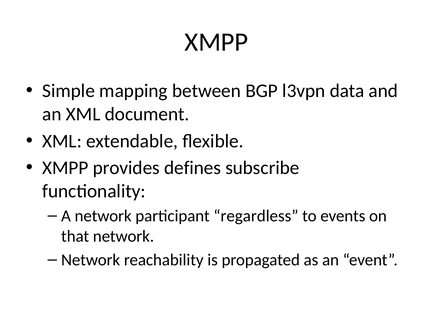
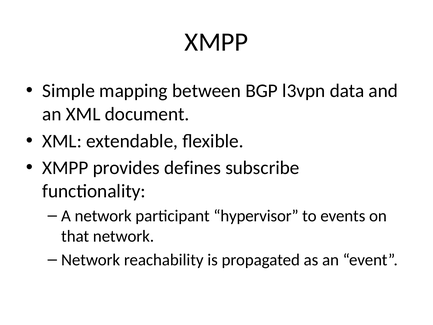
regardless: regardless -> hypervisor
